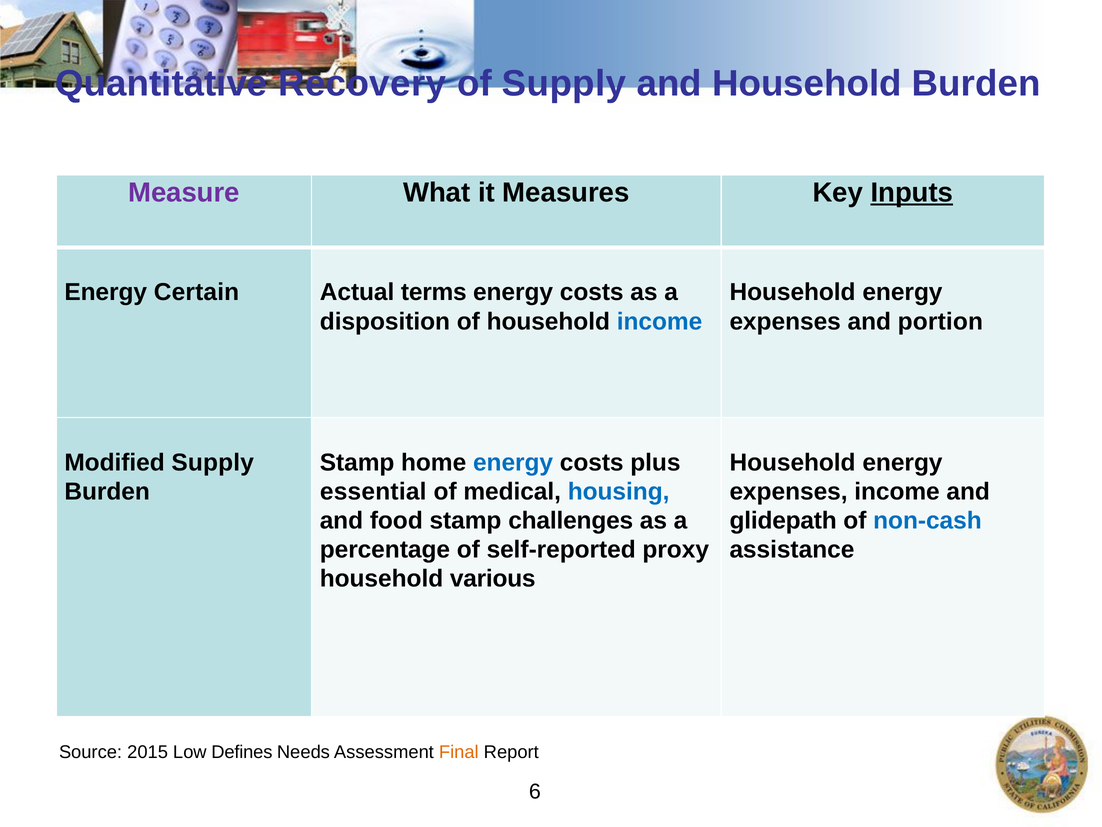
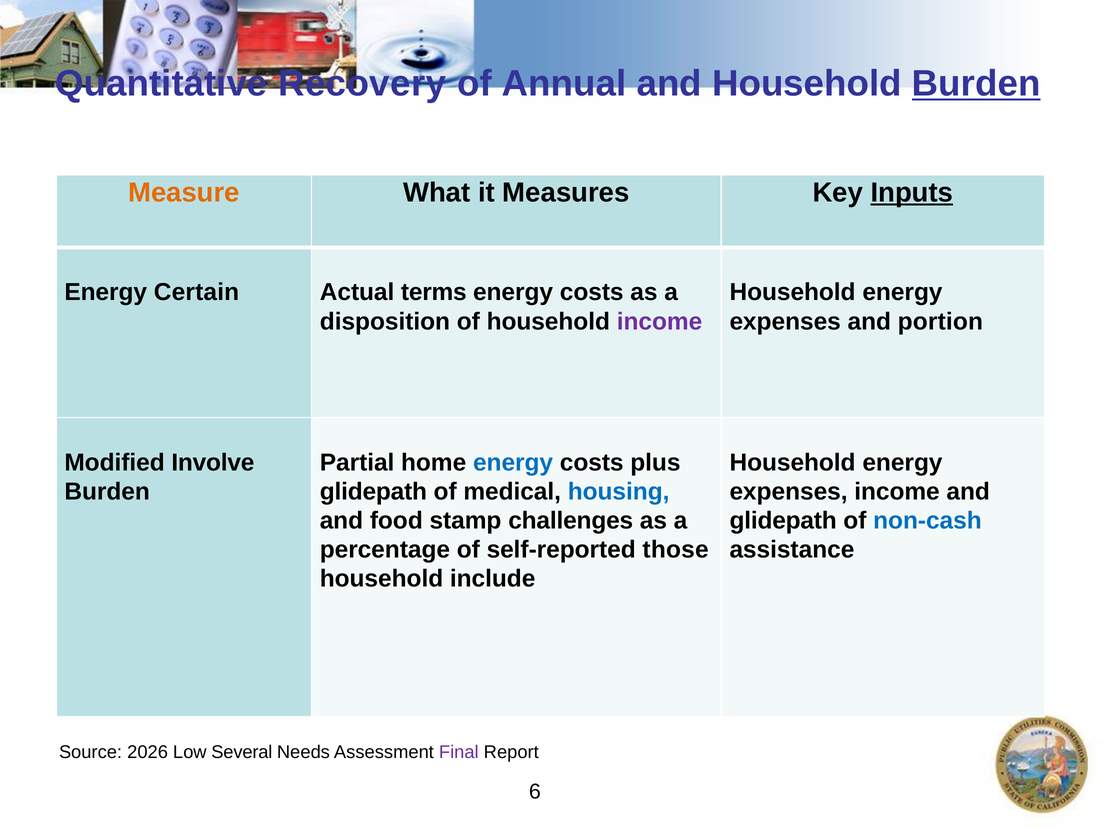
of Supply: Supply -> Annual
Burden at (976, 84) underline: none -> present
Measure colour: purple -> orange
income at (660, 321) colour: blue -> purple
Modified Supply: Supply -> Involve
Stamp at (357, 462): Stamp -> Partial
essential at (373, 491): essential -> glidepath
proxy: proxy -> those
various: various -> include
2015: 2015 -> 2026
Defines: Defines -> Several
Final colour: orange -> purple
